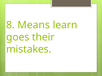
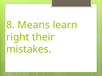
goes: goes -> right
